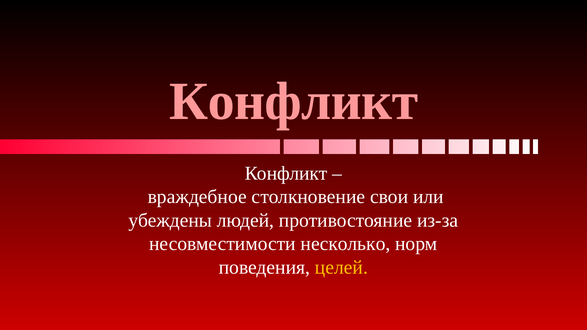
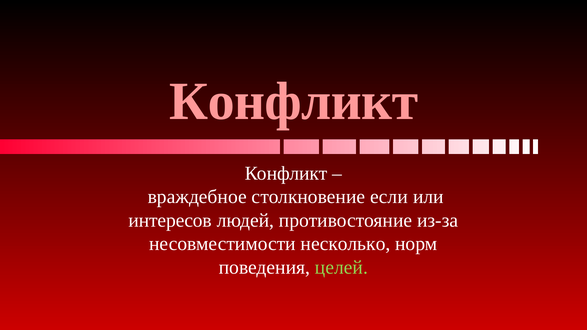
свои: свои -> если
убеждены: убеждены -> интересов
целей colour: yellow -> light green
